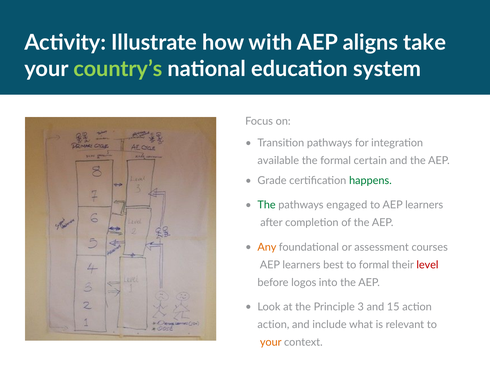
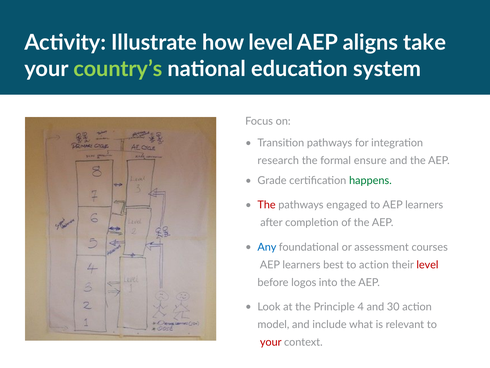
how with: with -> level
available: available -> research
certain: certain -> ensure
The at (267, 205) colour: green -> red
Any colour: orange -> blue
to formal: formal -> action
3: 3 -> 4
15: 15 -> 30
action at (273, 324): action -> model
your at (271, 342) colour: orange -> red
